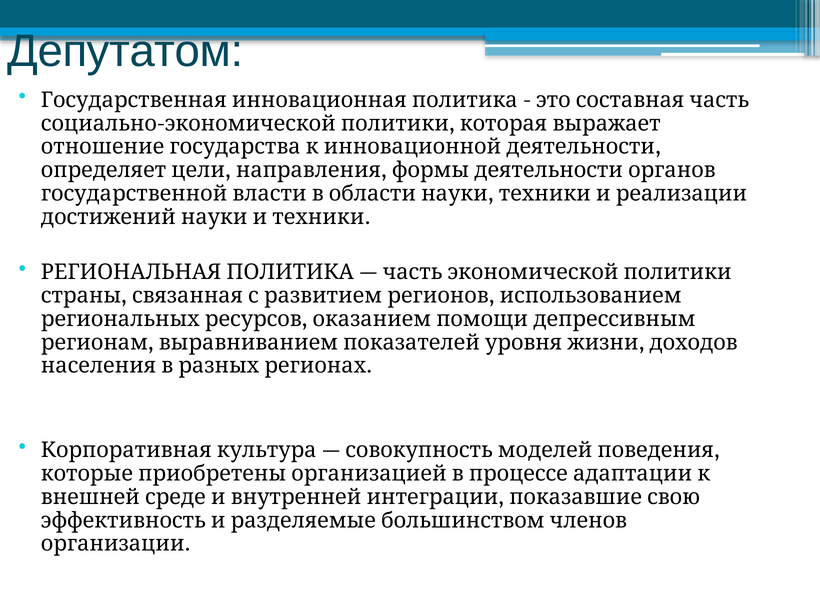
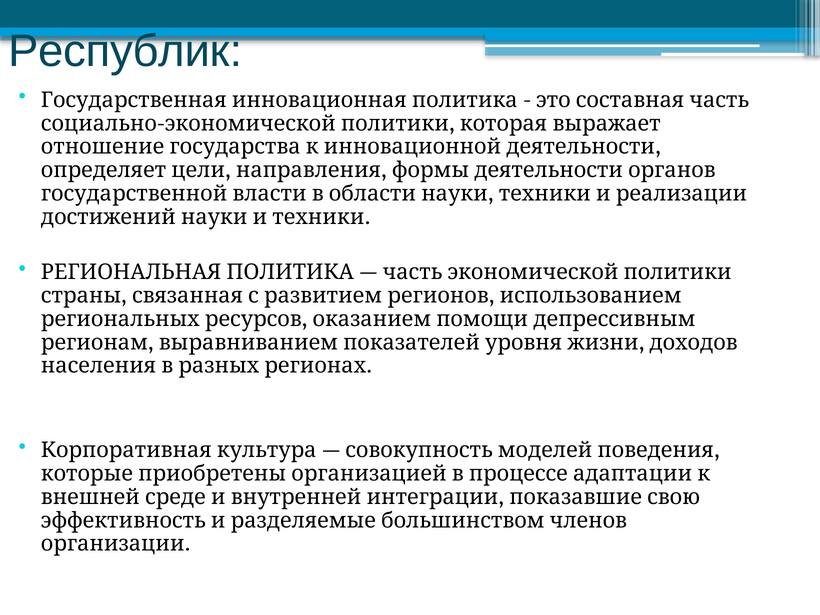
Депутатом: Депутатом -> Республик
